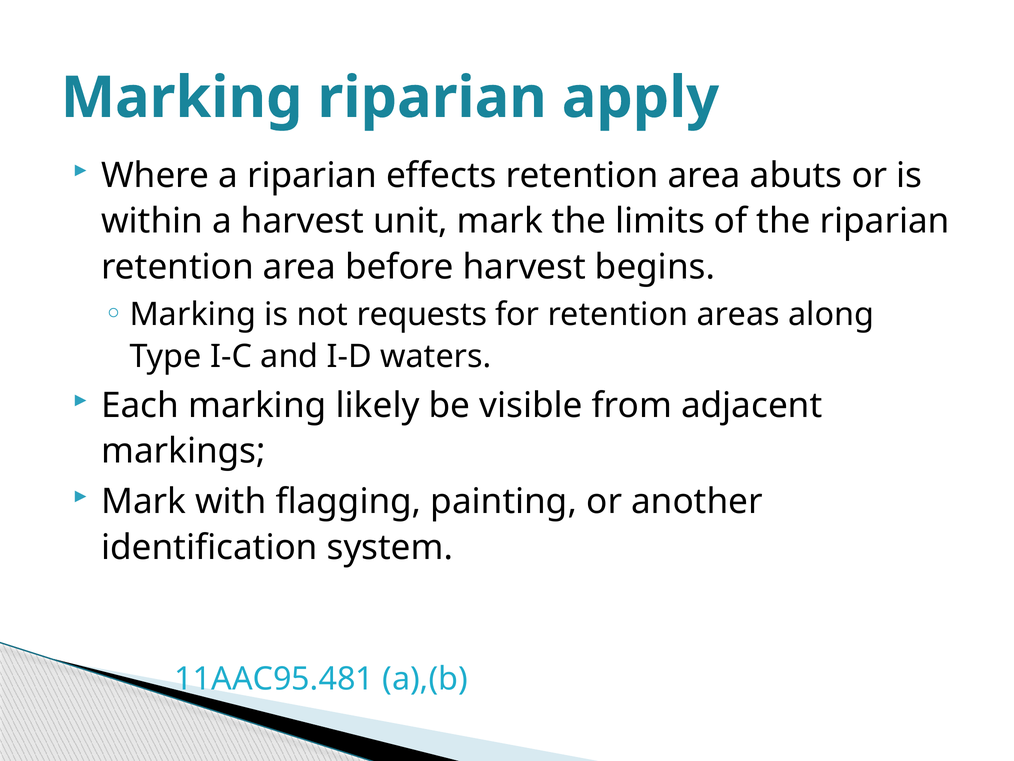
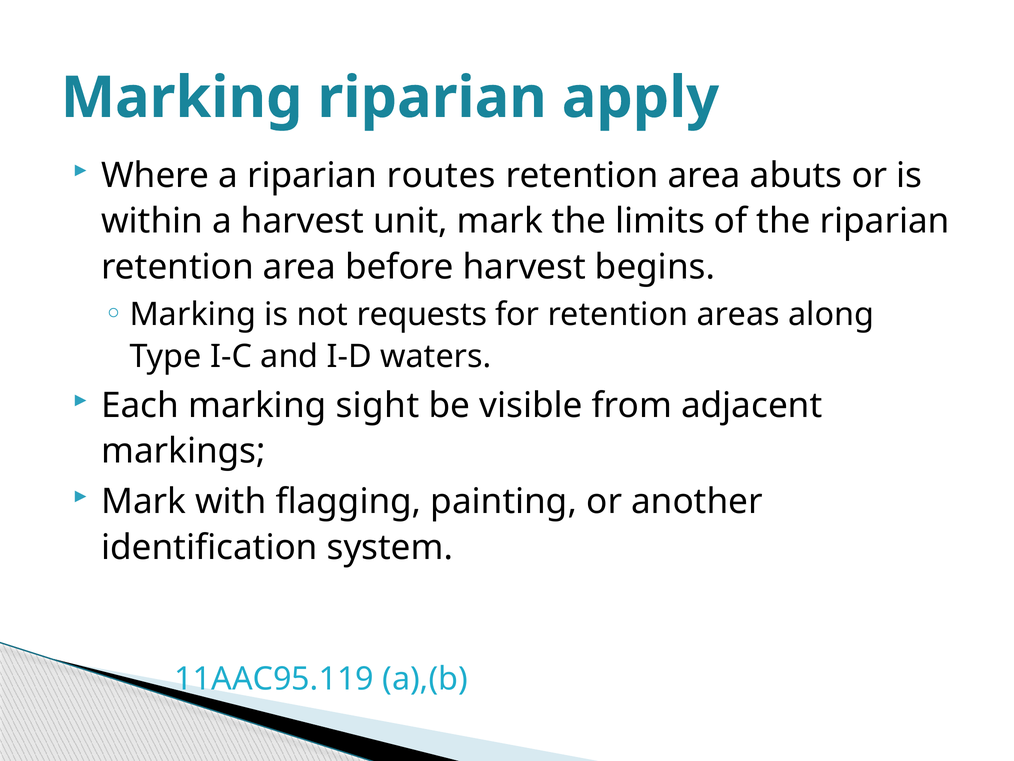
effects: effects -> routes
likely: likely -> sight
11AAC95.481: 11AAC95.481 -> 11AAC95.119
